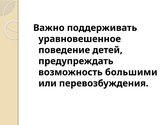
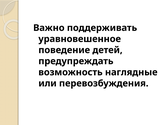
большими: большими -> наглядные
